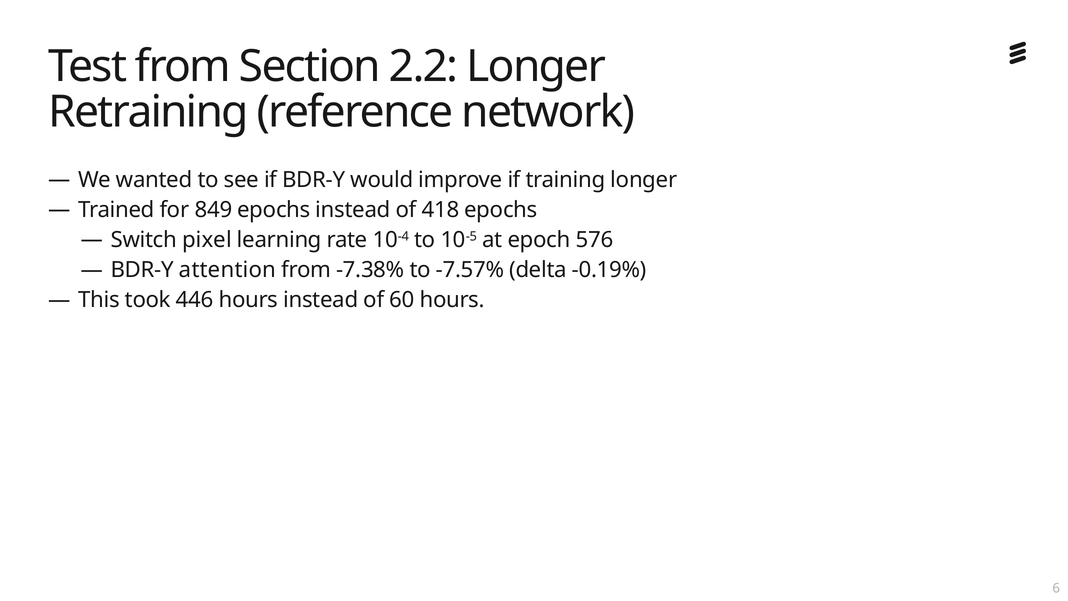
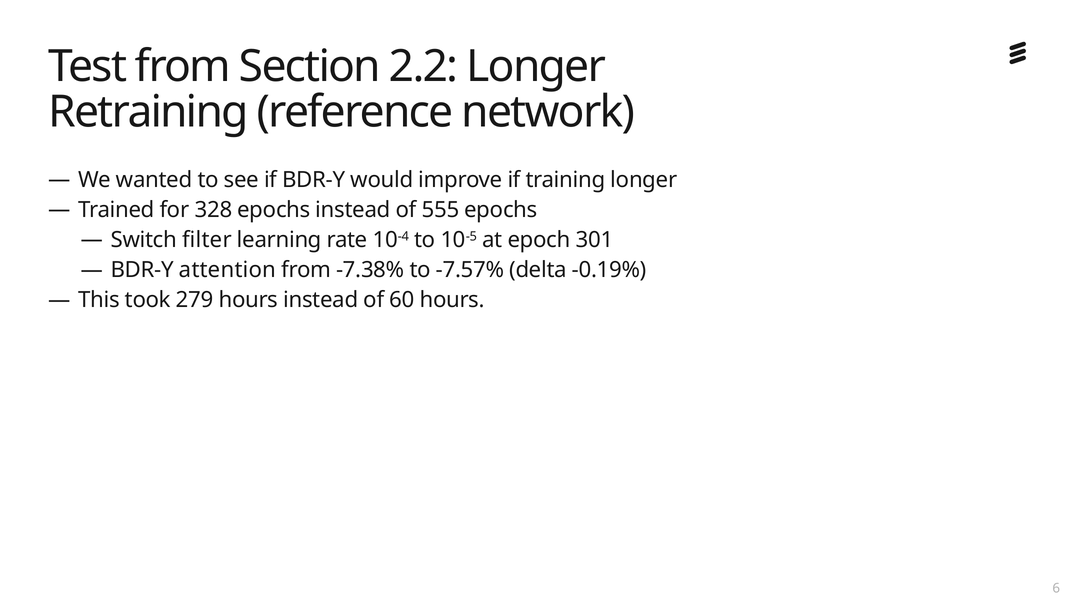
849: 849 -> 328
418: 418 -> 555
pixel: pixel -> filter
576: 576 -> 301
446: 446 -> 279
